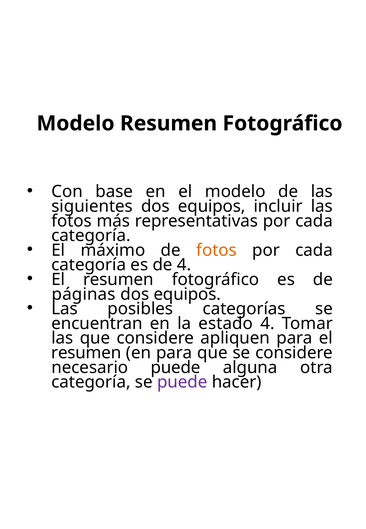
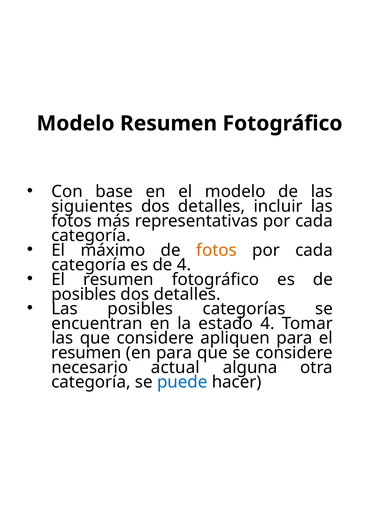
siguientes dos equipos: equipos -> detalles
páginas at (84, 294): páginas -> posibles
equipos at (187, 294): equipos -> detalles
necesario puede: puede -> actual
puede at (182, 382) colour: purple -> blue
